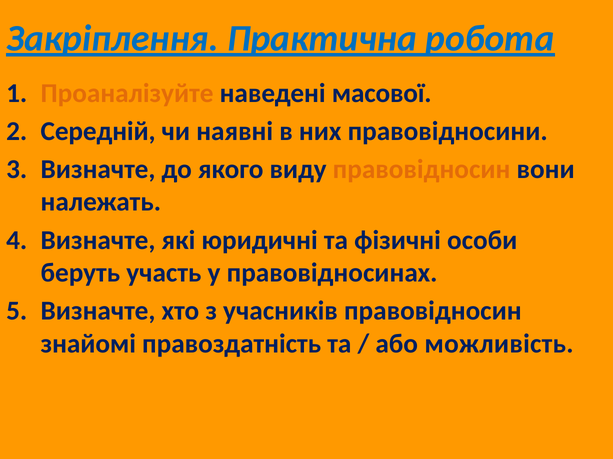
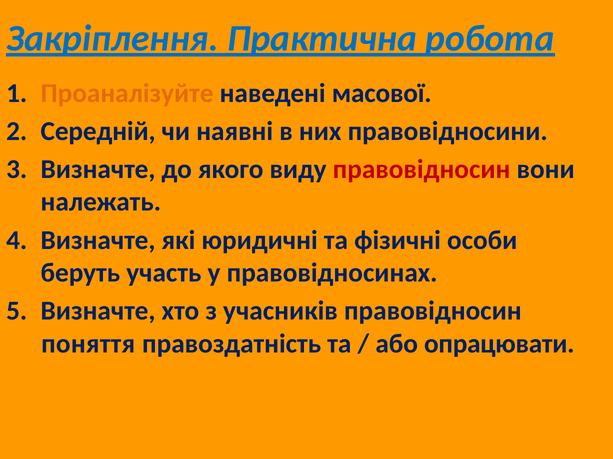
правовідносин at (422, 170) colour: orange -> red
знайомі: знайомі -> поняття
можливість: можливість -> опрацювати
